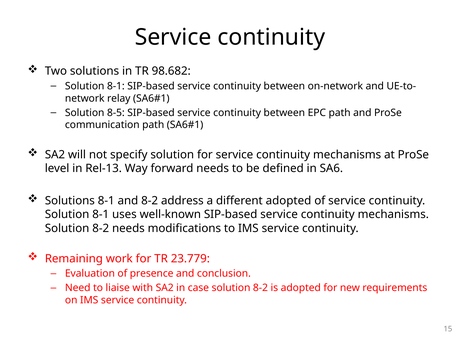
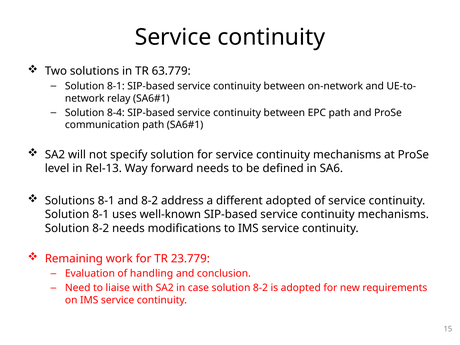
98.682: 98.682 -> 63.779
8-5: 8-5 -> 8-4
presence: presence -> handling
